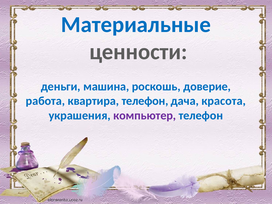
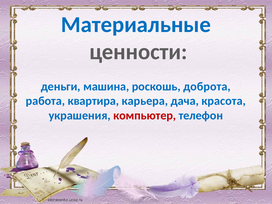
доверие: доверие -> доброта
квартира телефон: телефон -> карьера
компьютер colour: purple -> red
